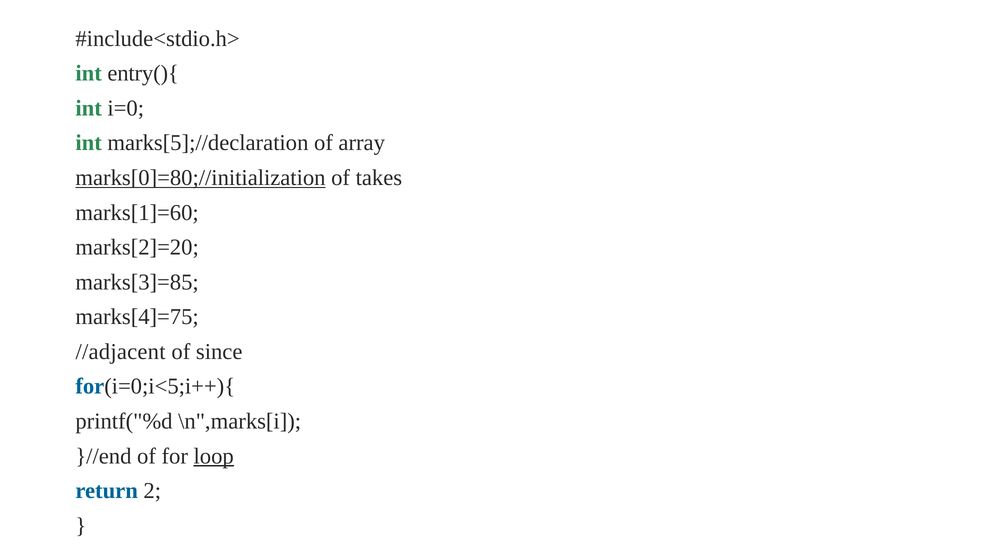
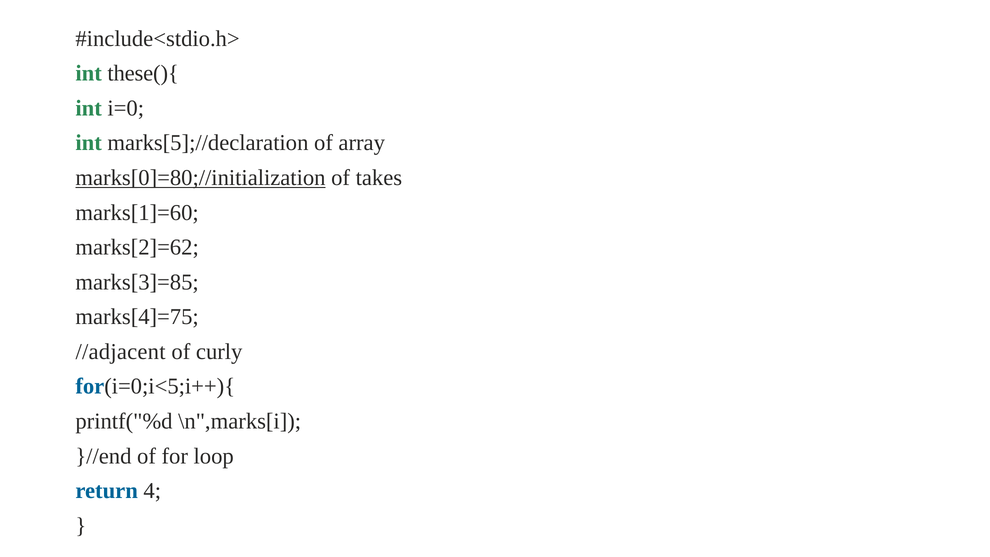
entry(){: entry(){ -> these(){
marks[2]=20: marks[2]=20 -> marks[2]=62
since: since -> curly
loop underline: present -> none
2: 2 -> 4
